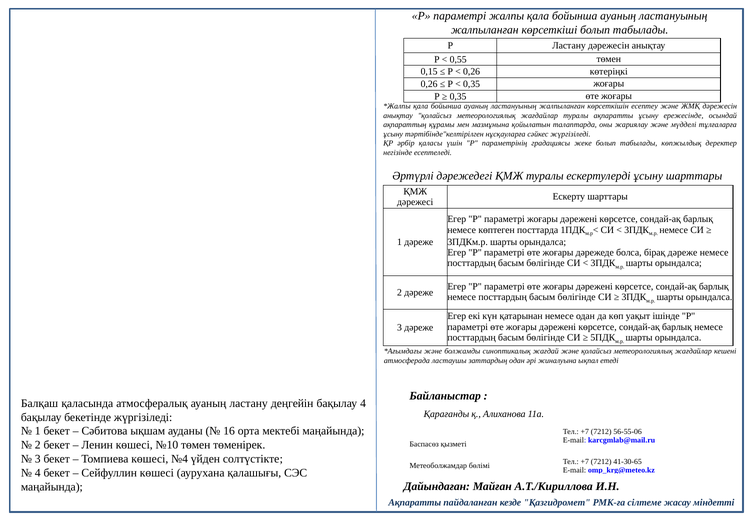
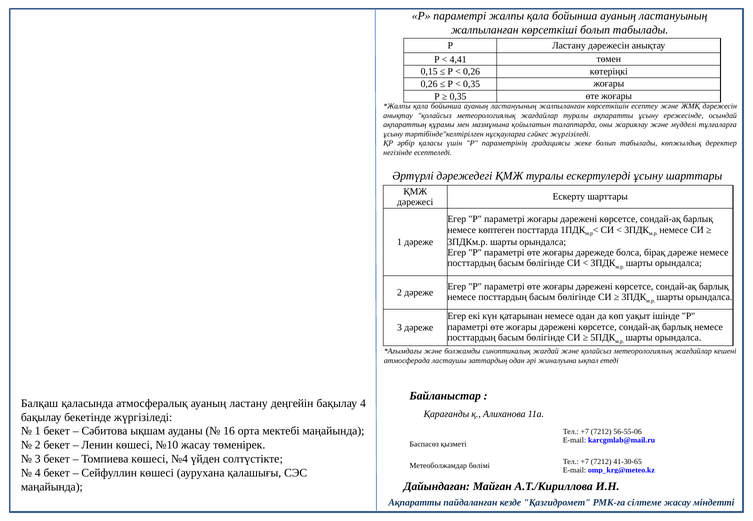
0,55: 0,55 -> 4,41
№10 төмен: төмен -> жасау
